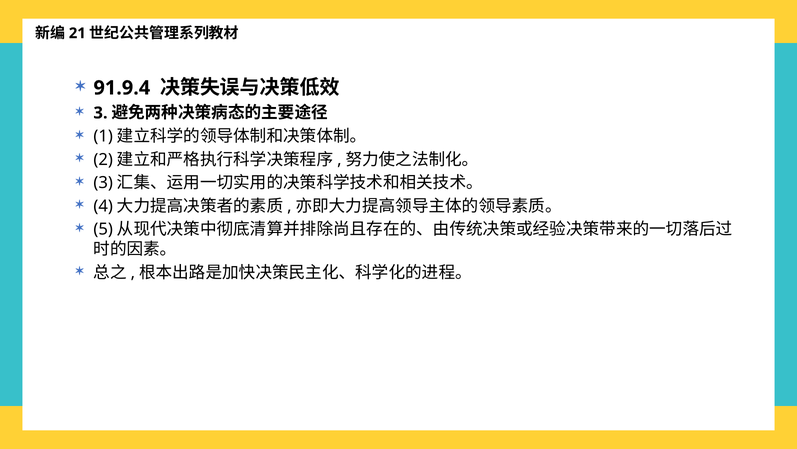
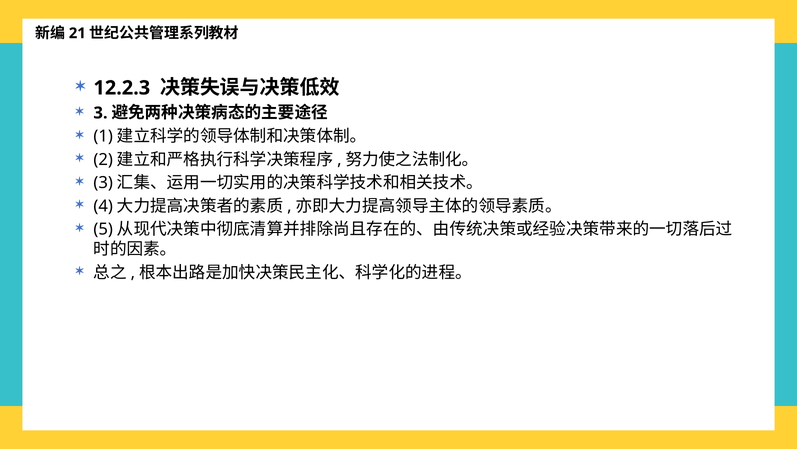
91.9.4: 91.9.4 -> 12.2.3
